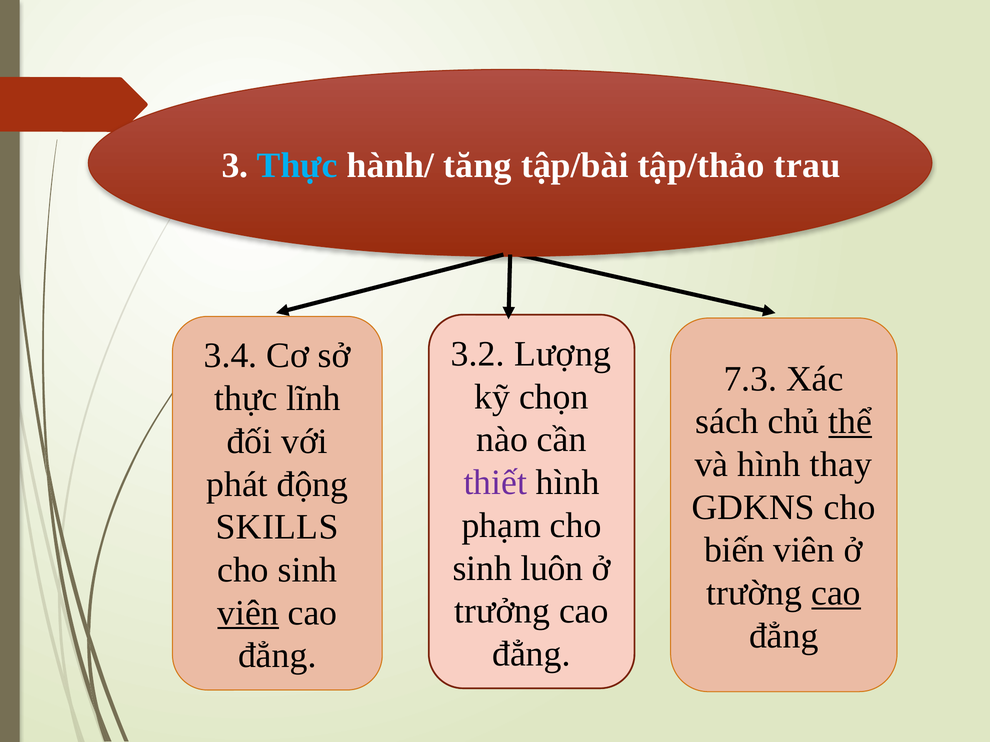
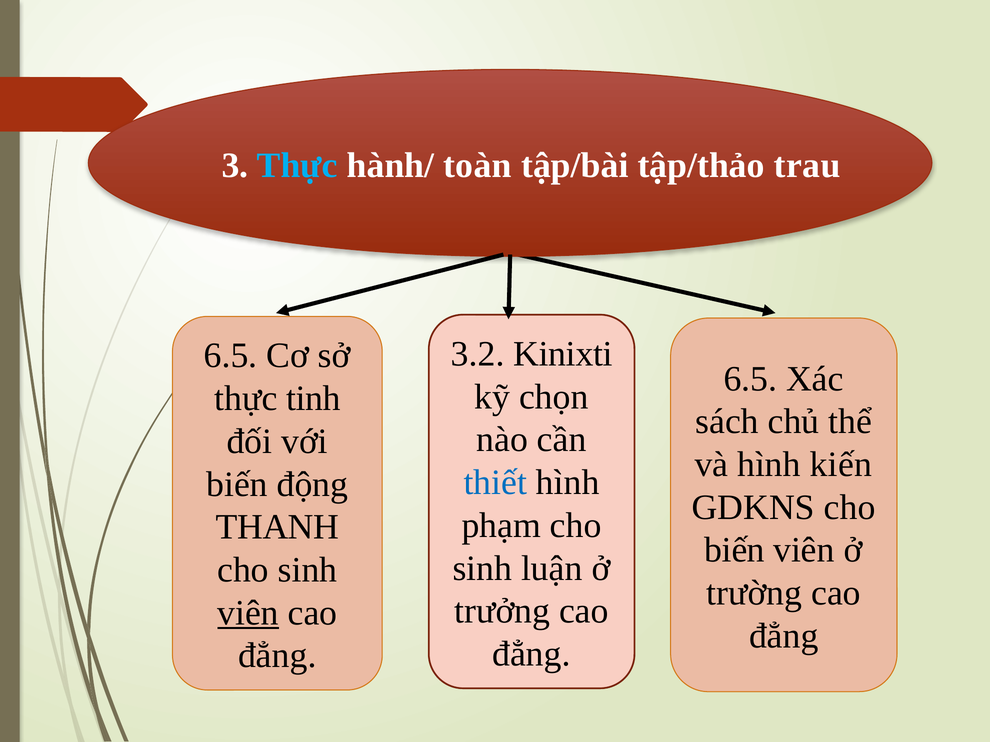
tăng: tăng -> toàn
Lượng: Lượng -> Kinixti
3.4 at (231, 356): 3.4 -> 6.5
7.3 at (750, 379): 7.3 -> 6.5
lĩnh: lĩnh -> tinh
thể underline: present -> none
thay: thay -> kiến
thiết colour: purple -> blue
phát at (237, 485): phát -> biến
SKILLS: SKILLS -> THANH
luôn: luôn -> luận
cao at (836, 593) underline: present -> none
